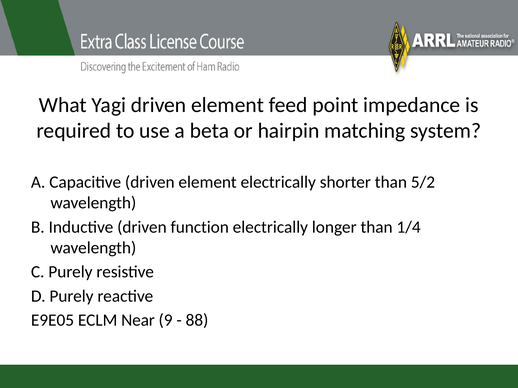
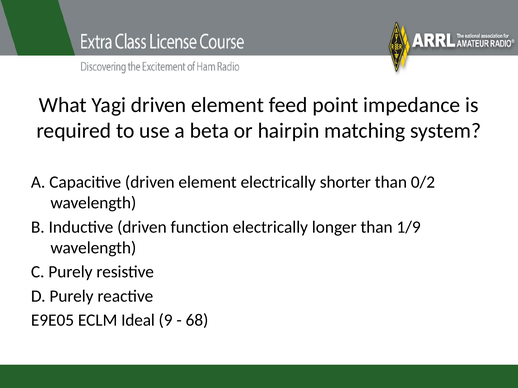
5/2: 5/2 -> 0/2
1/4: 1/4 -> 1/9
Near: Near -> Ideal
88: 88 -> 68
